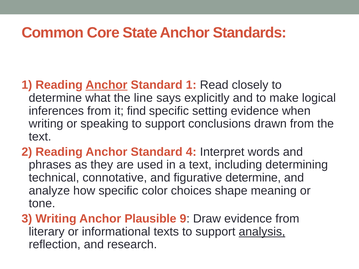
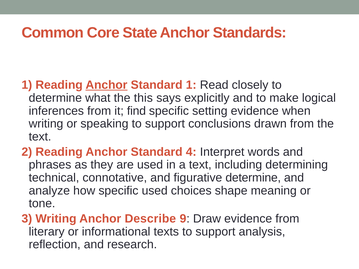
line: line -> this
specific color: color -> used
Plausible: Plausible -> Describe
analysis underline: present -> none
